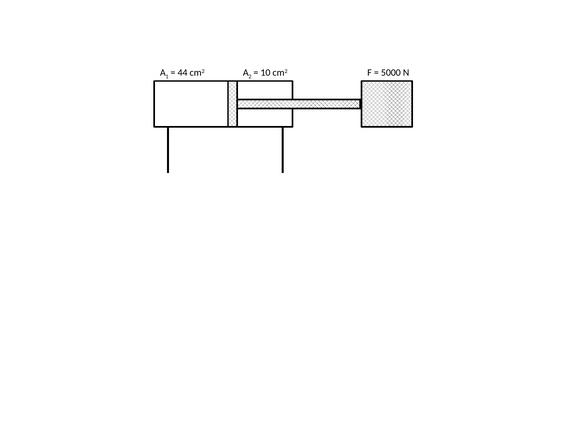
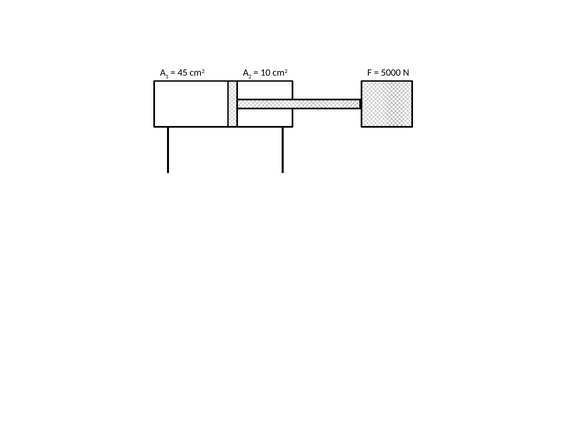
44: 44 -> 45
